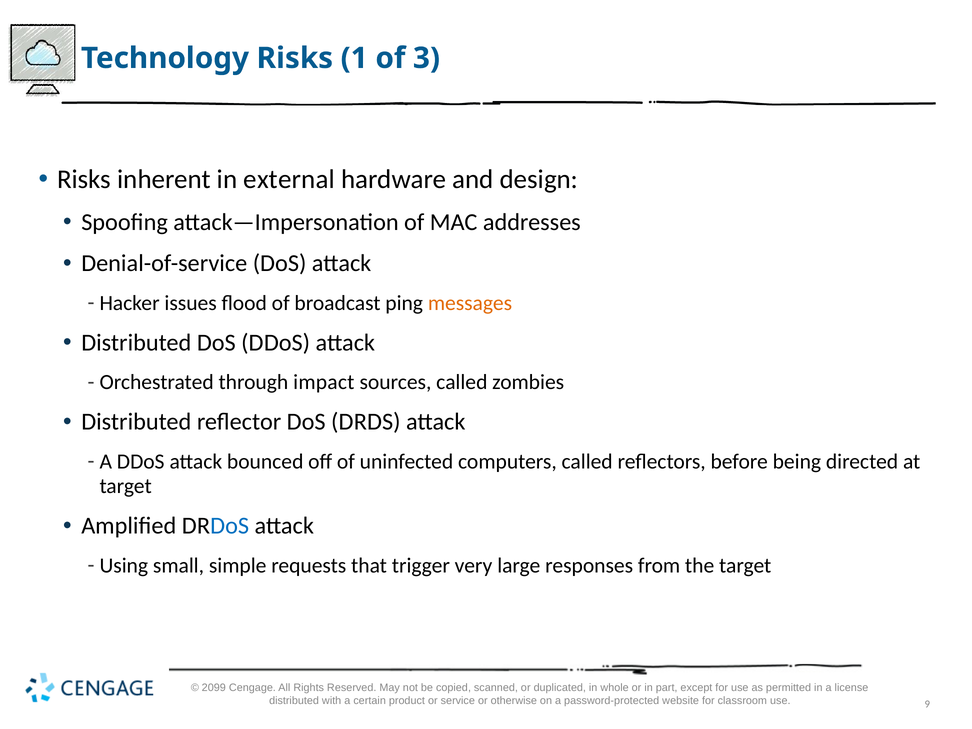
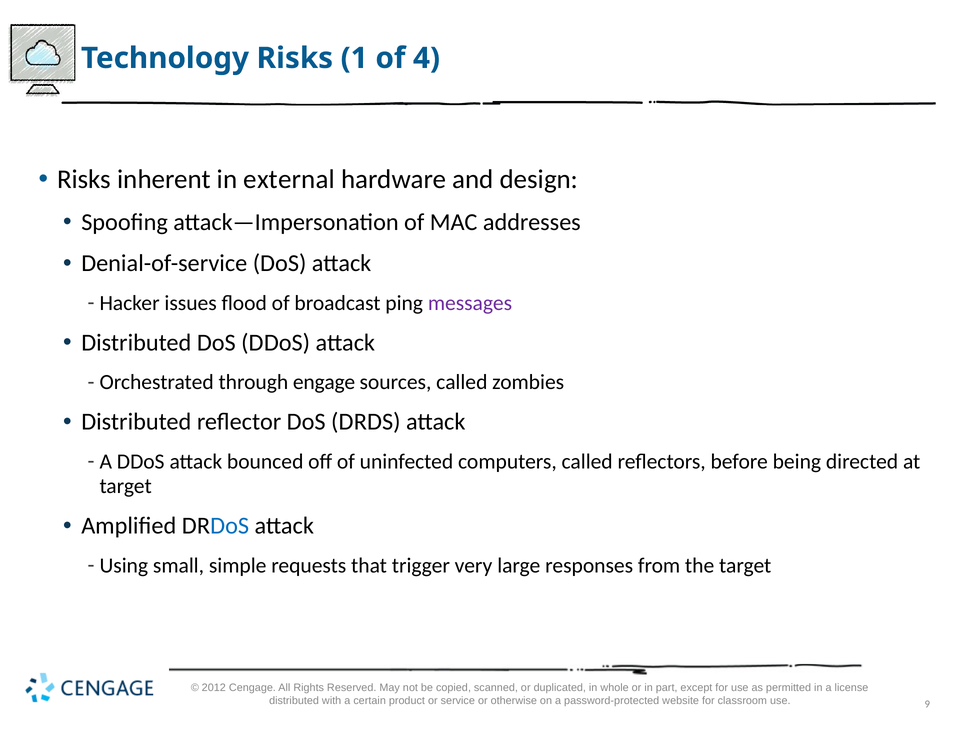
3: 3 -> 4
messages colour: orange -> purple
impact: impact -> engage
2099: 2099 -> 2012
